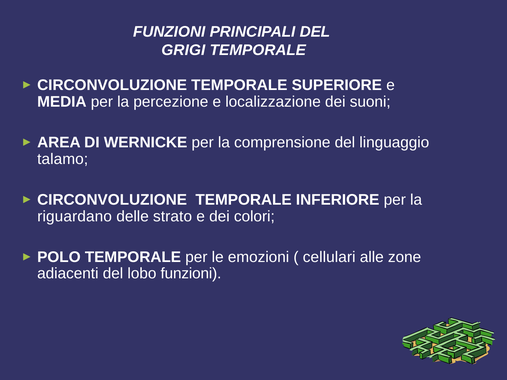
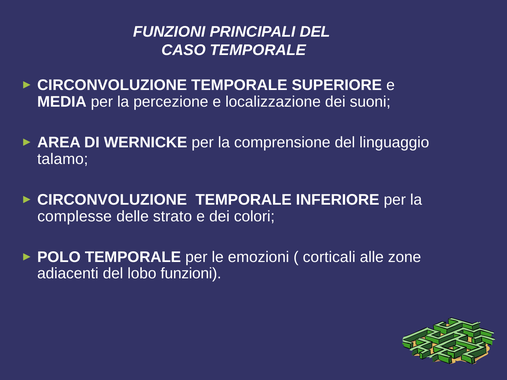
GRIGI: GRIGI -> CASO
riguardano: riguardano -> complesse
cellulari: cellulari -> corticali
